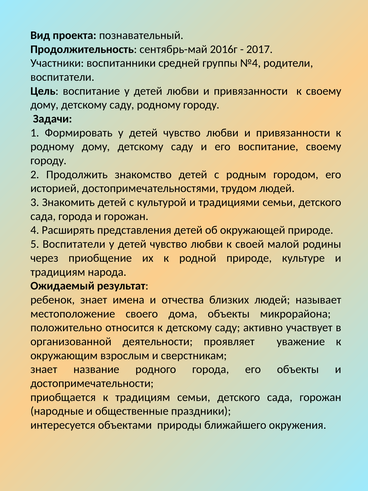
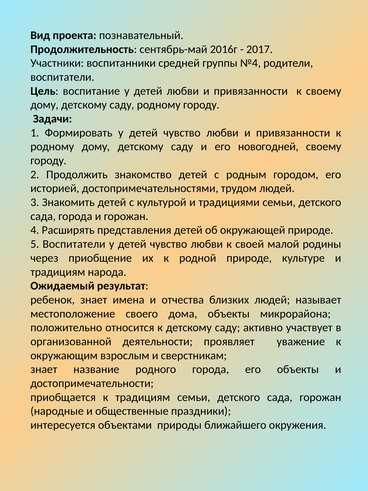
его воспитание: воспитание -> новогодней
